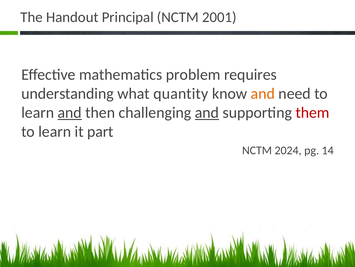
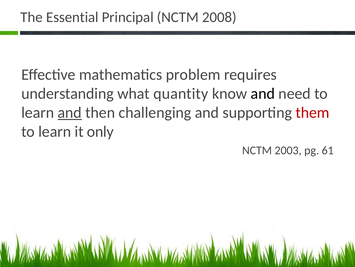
Handout: Handout -> Essential
2001: 2001 -> 2008
and at (263, 93) colour: orange -> black
and at (207, 112) underline: present -> none
part: part -> only
2024: 2024 -> 2003
14: 14 -> 61
